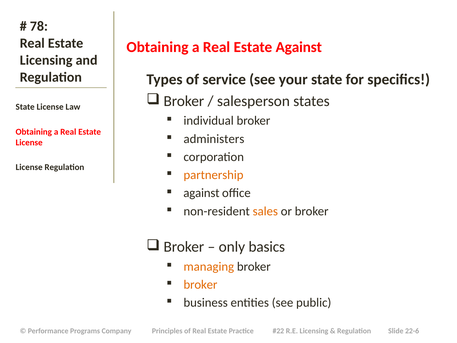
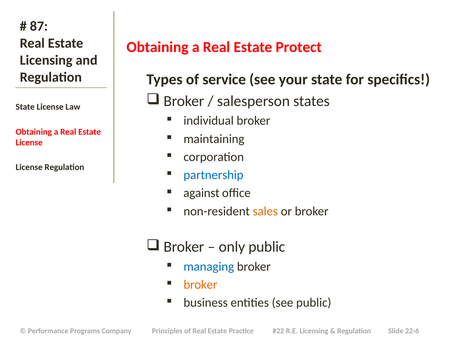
78: 78 -> 87
Estate Against: Against -> Protect
administers: administers -> maintaining
partnership colour: orange -> blue
only basics: basics -> public
managing colour: orange -> blue
